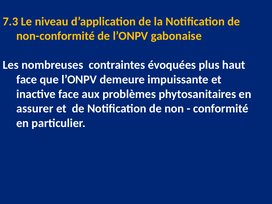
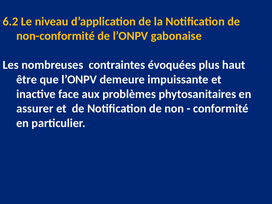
7.3: 7.3 -> 6.2
face at (27, 80): face -> être
